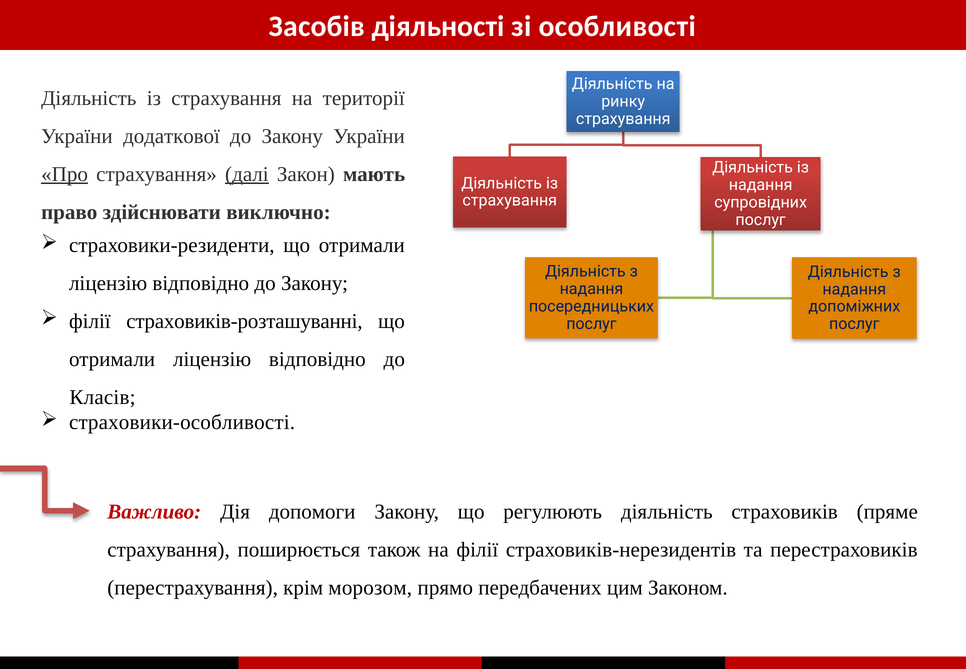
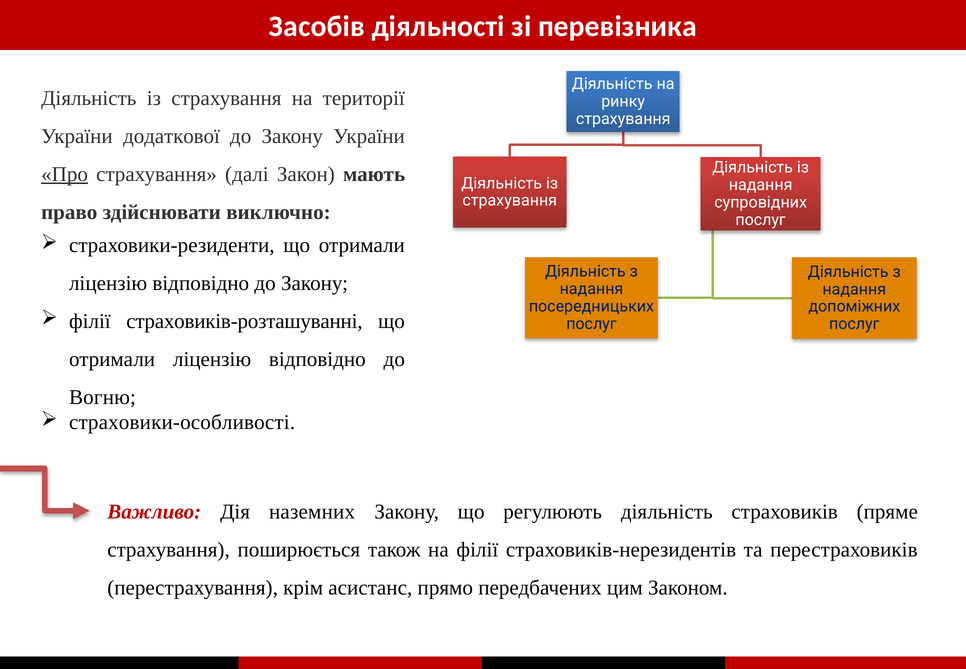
особливості: особливості -> перевізника
далі underline: present -> none
Класів: Класів -> Вогню
допомоги: допомоги -> наземних
морозом: морозом -> асистанс
